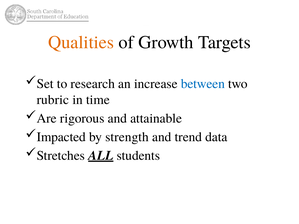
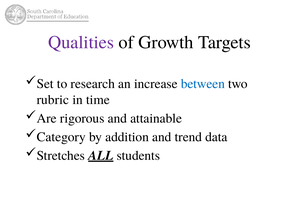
Qualities colour: orange -> purple
Impacted: Impacted -> Category
strength: strength -> addition
